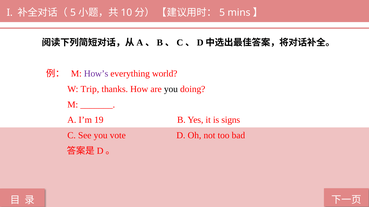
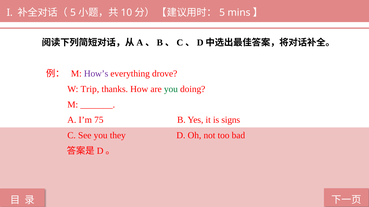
world: world -> drove
you at (171, 89) colour: black -> green
19: 19 -> 75
vote: vote -> they
